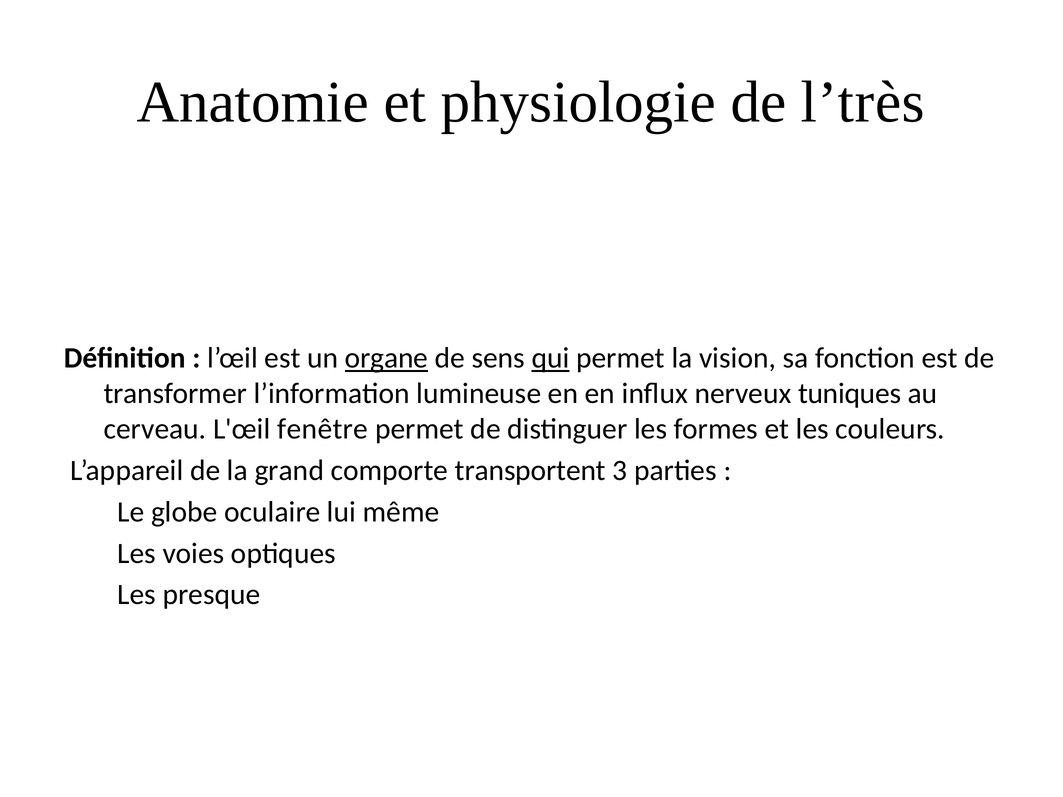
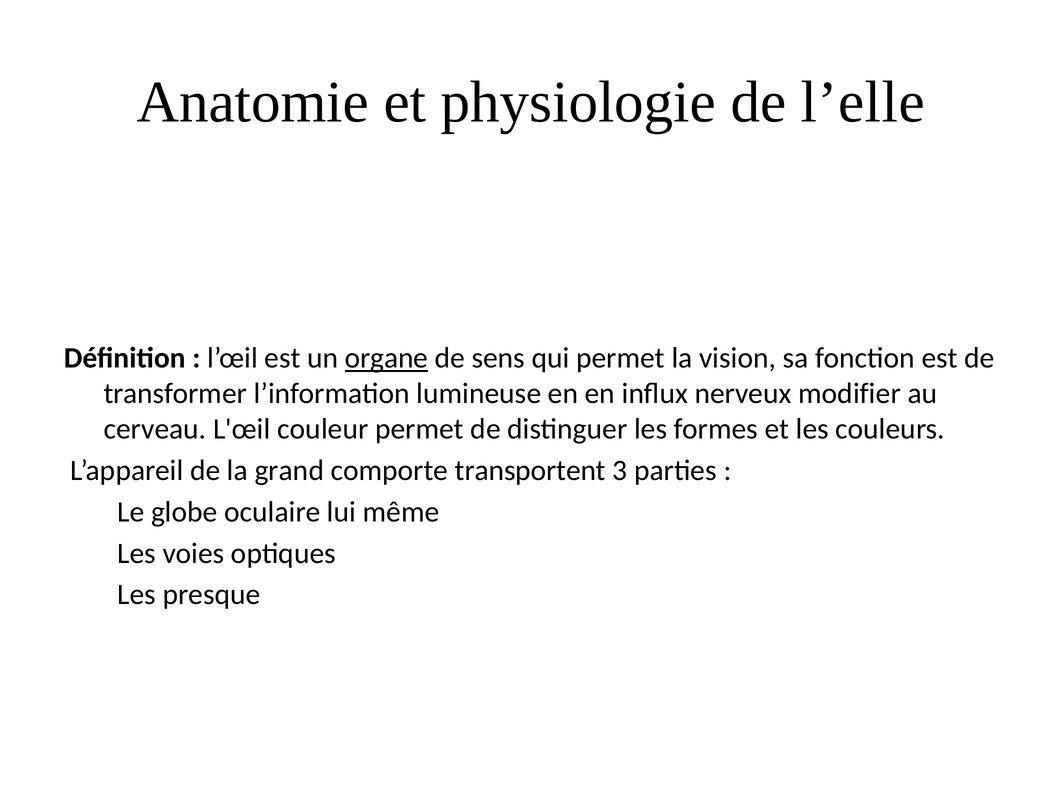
l’très: l’très -> l’elle
qui underline: present -> none
tuniques: tuniques -> modifier
fenêtre: fenêtre -> couleur
